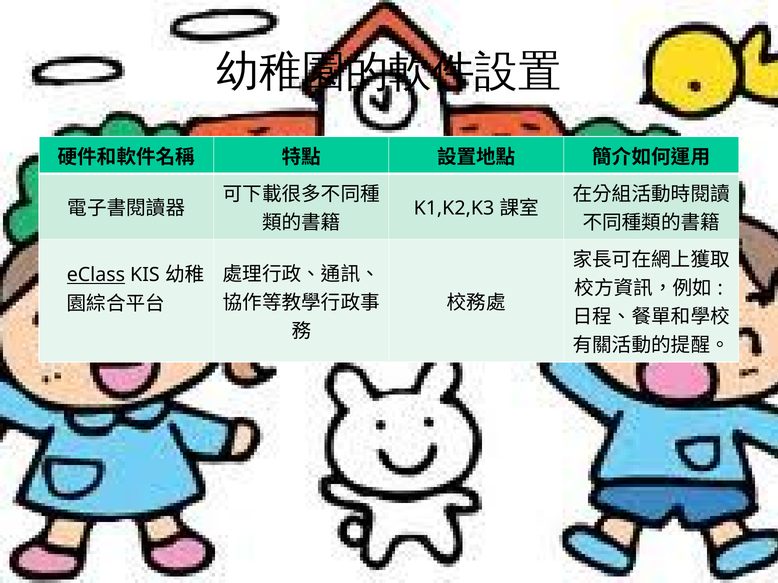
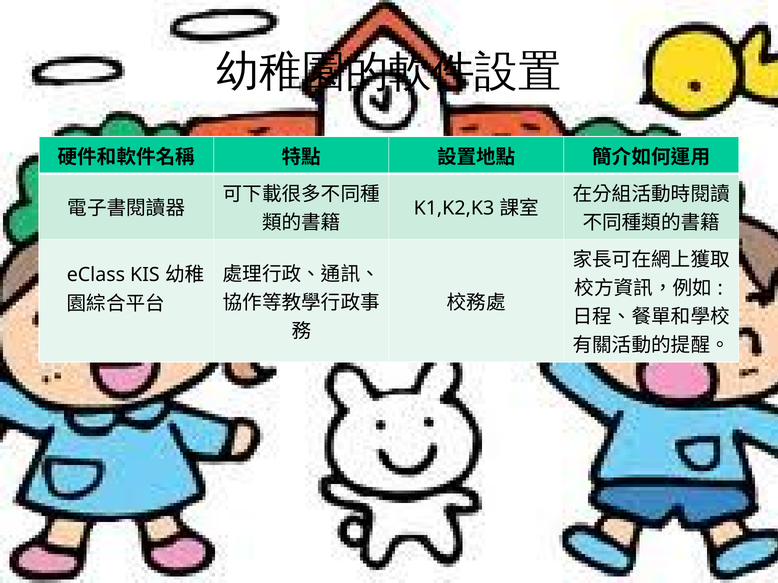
eClass underline: present -> none
